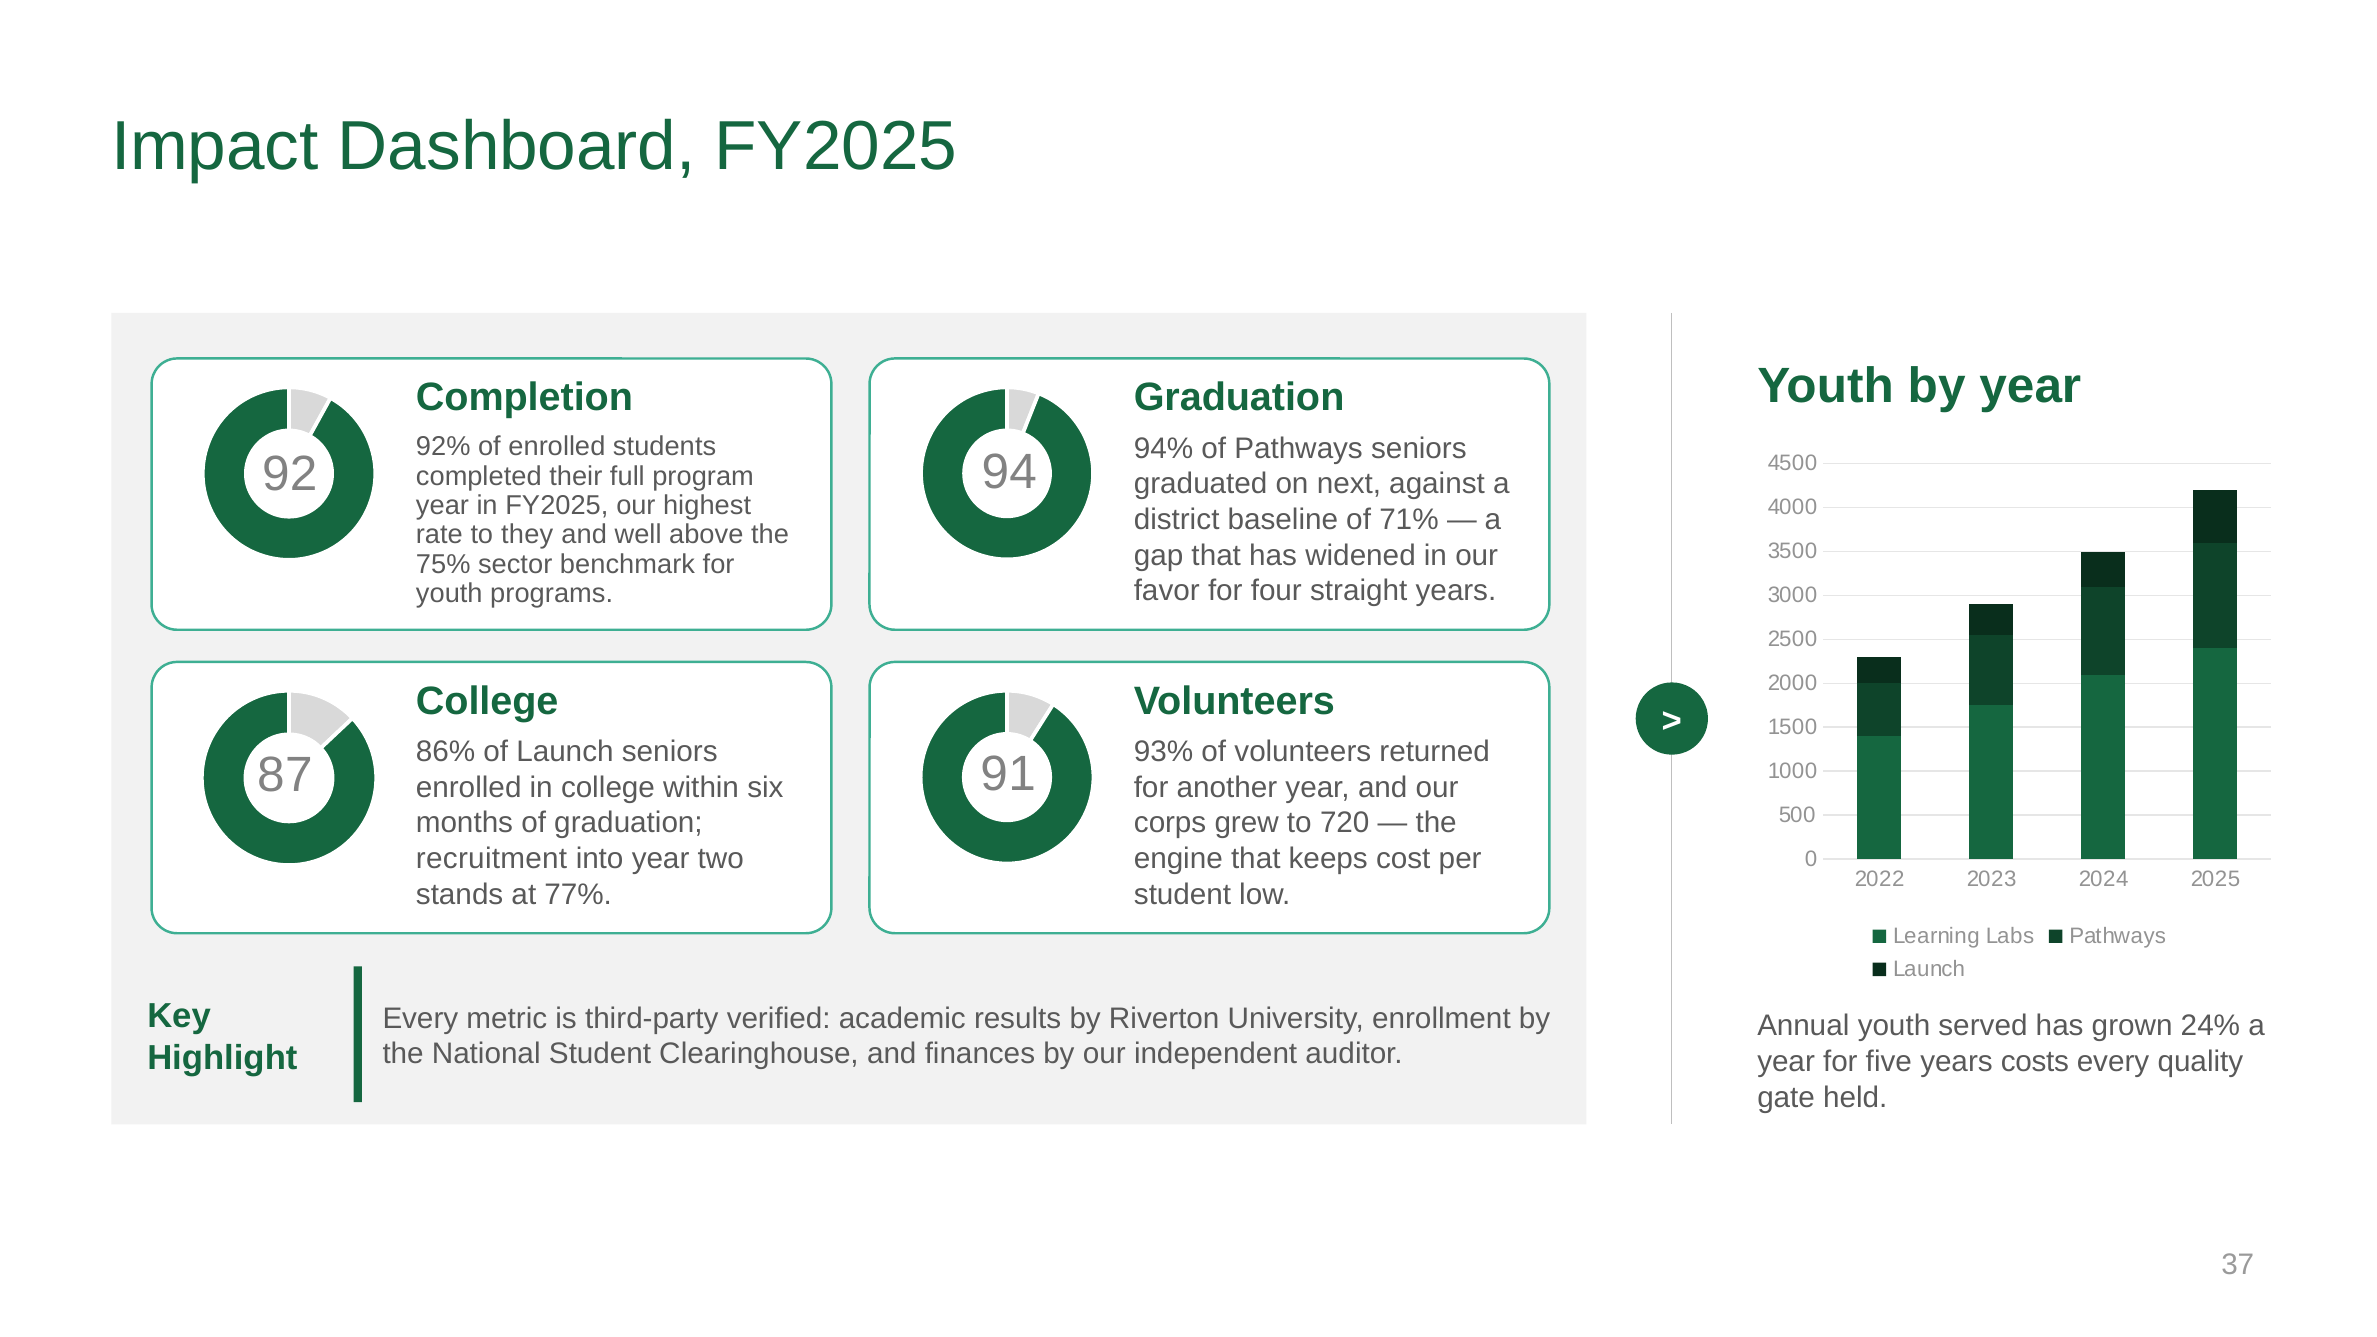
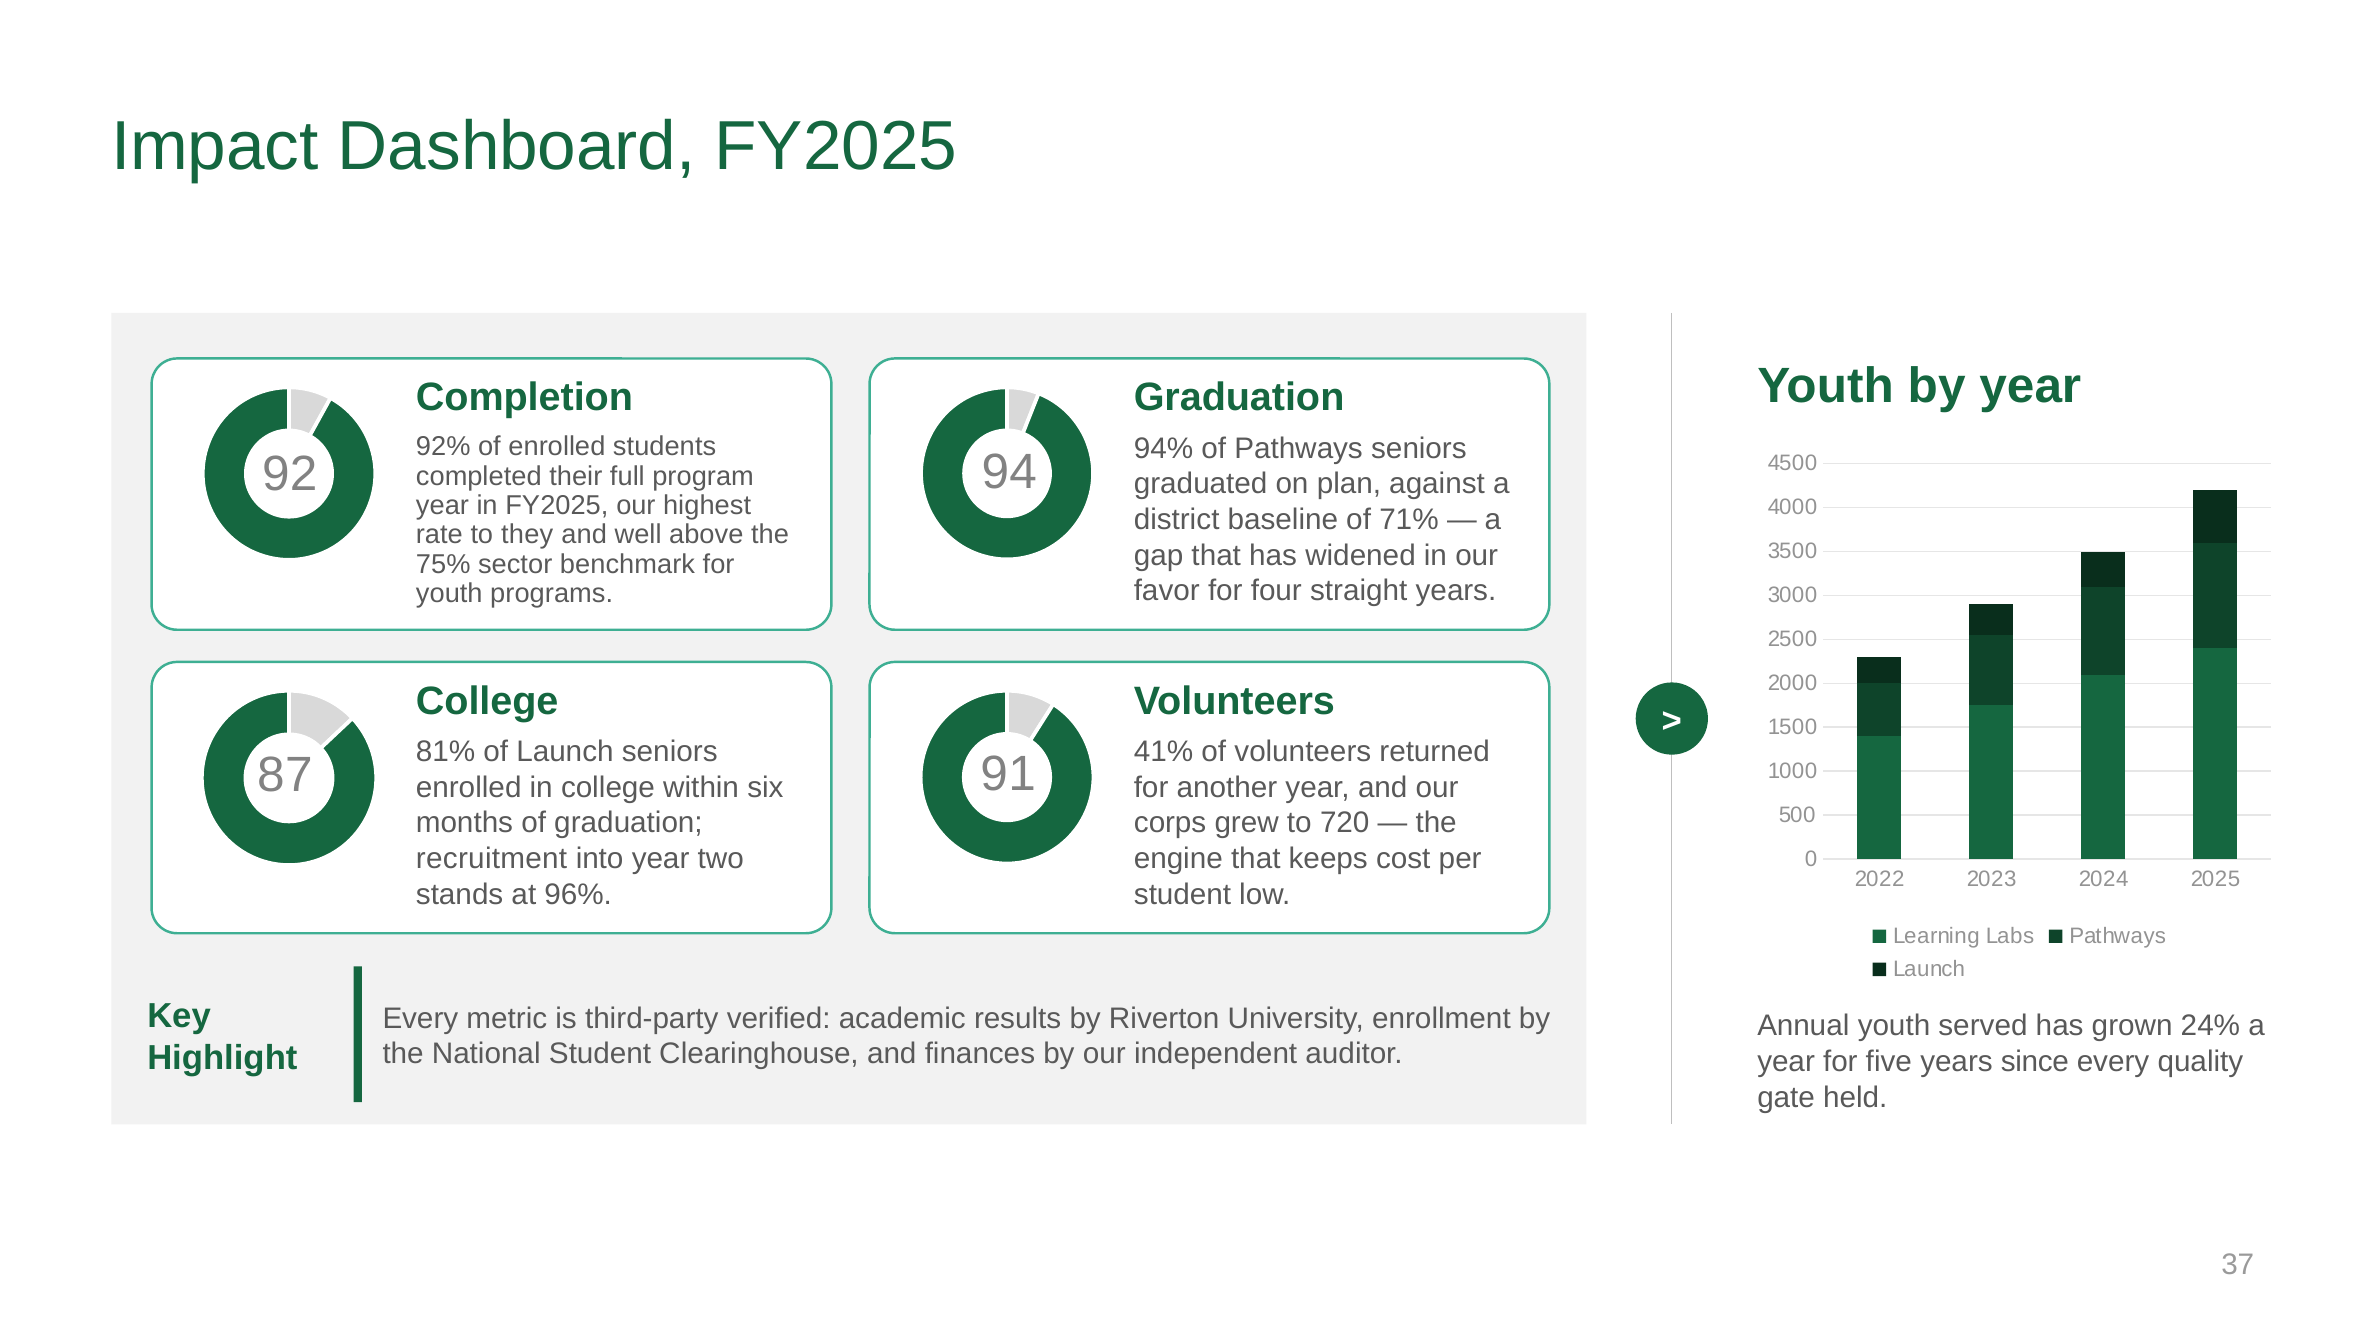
next: next -> plan
86%: 86% -> 81%
93%: 93% -> 41%
77%: 77% -> 96%
costs: costs -> since
